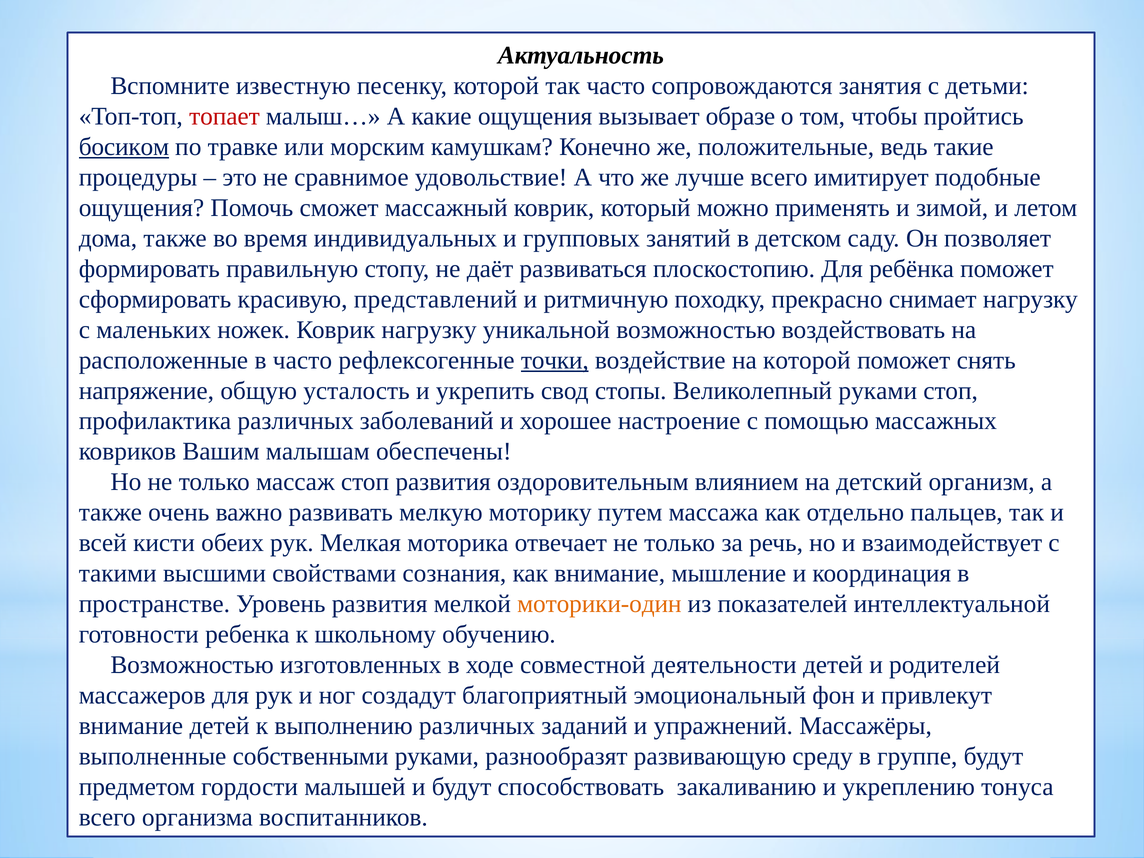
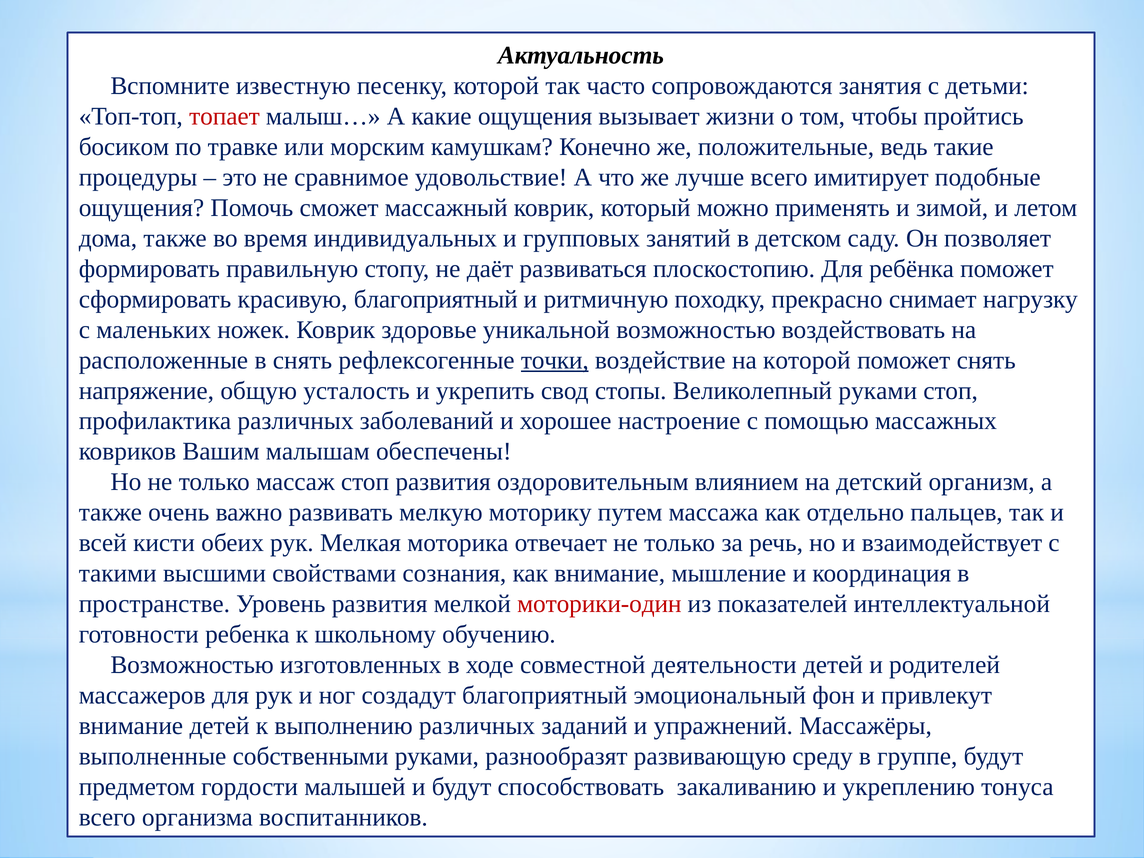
образе: образе -> жизни
босиком underline: present -> none
красивую представлений: представлений -> благоприятный
Коврик нагрузку: нагрузку -> здоровье
в часто: часто -> снять
моторики-один colour: orange -> red
